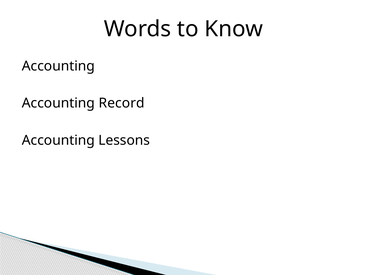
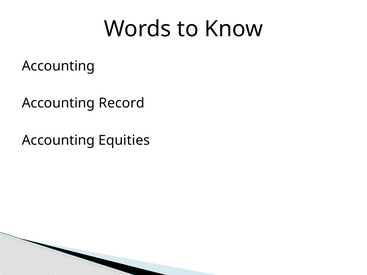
Lessons: Lessons -> Equities
